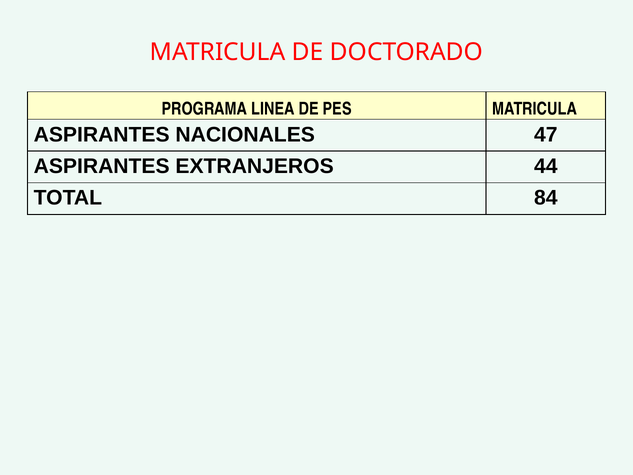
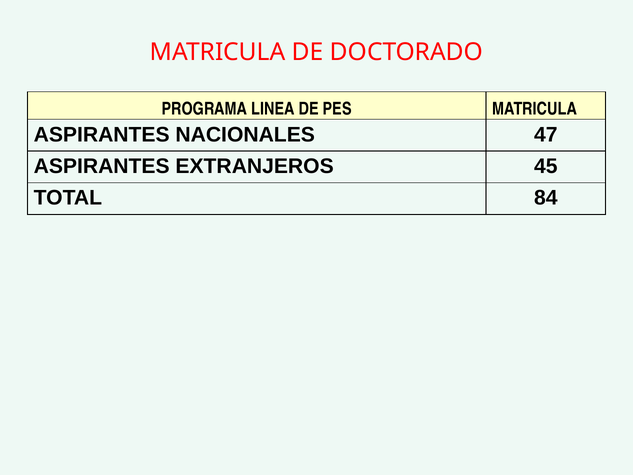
44: 44 -> 45
